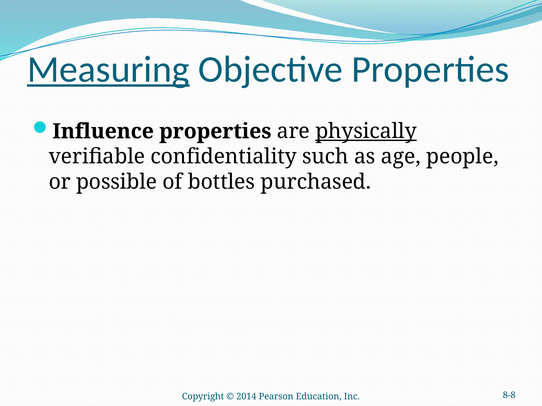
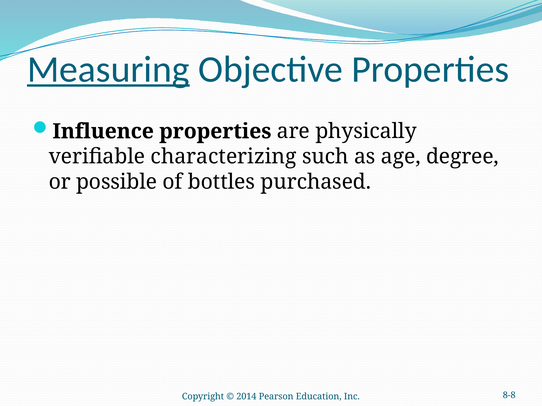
physically underline: present -> none
confidentiality: confidentiality -> characterizing
people: people -> degree
